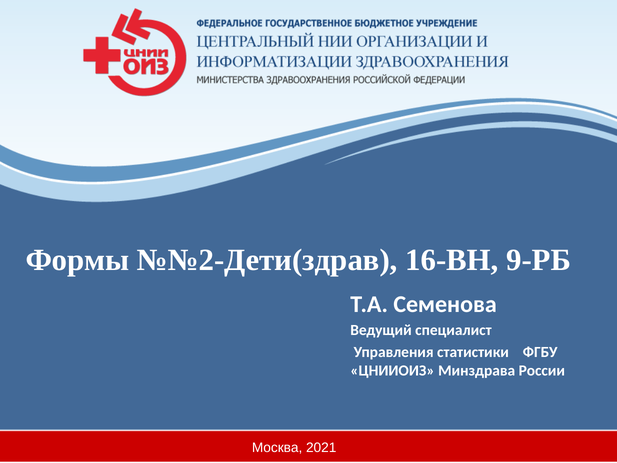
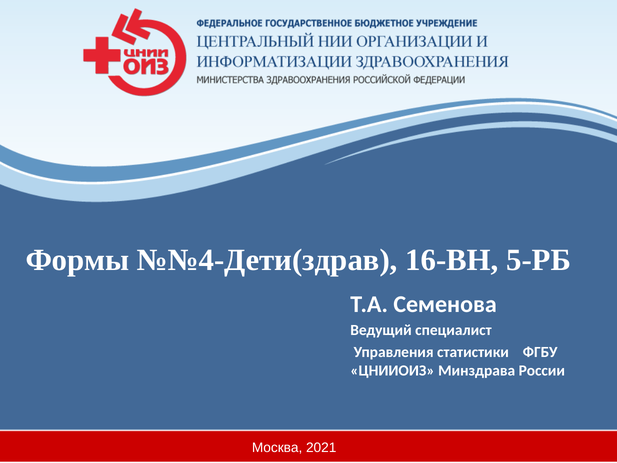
№№2-Дети(здрав: №№2-Дети(здрав -> №№4-Дети(здрав
9-РБ: 9-РБ -> 5-РБ
